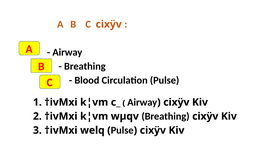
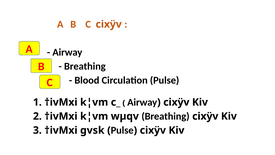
welq: welq -> gvsk
